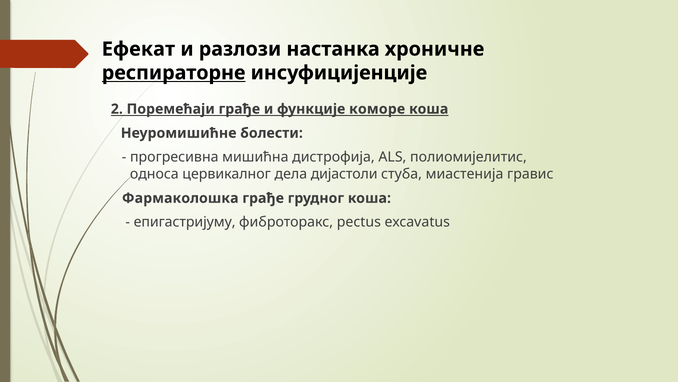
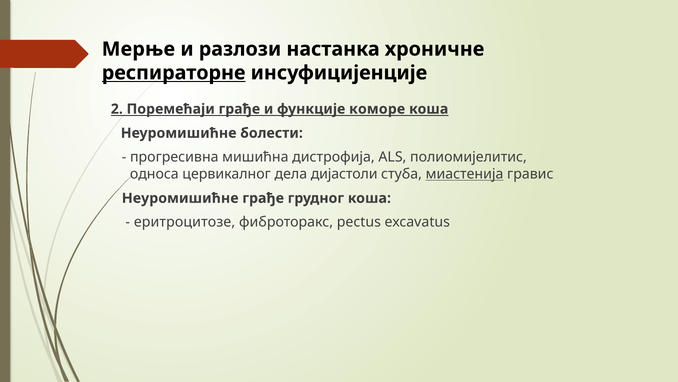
Ефекат: Ефекат -> Мерње
миастенија underline: none -> present
Фармаколошка at (180, 198): Фармаколошка -> Неуромишићне
епигастријуму: епигастријуму -> еритроцитозе
